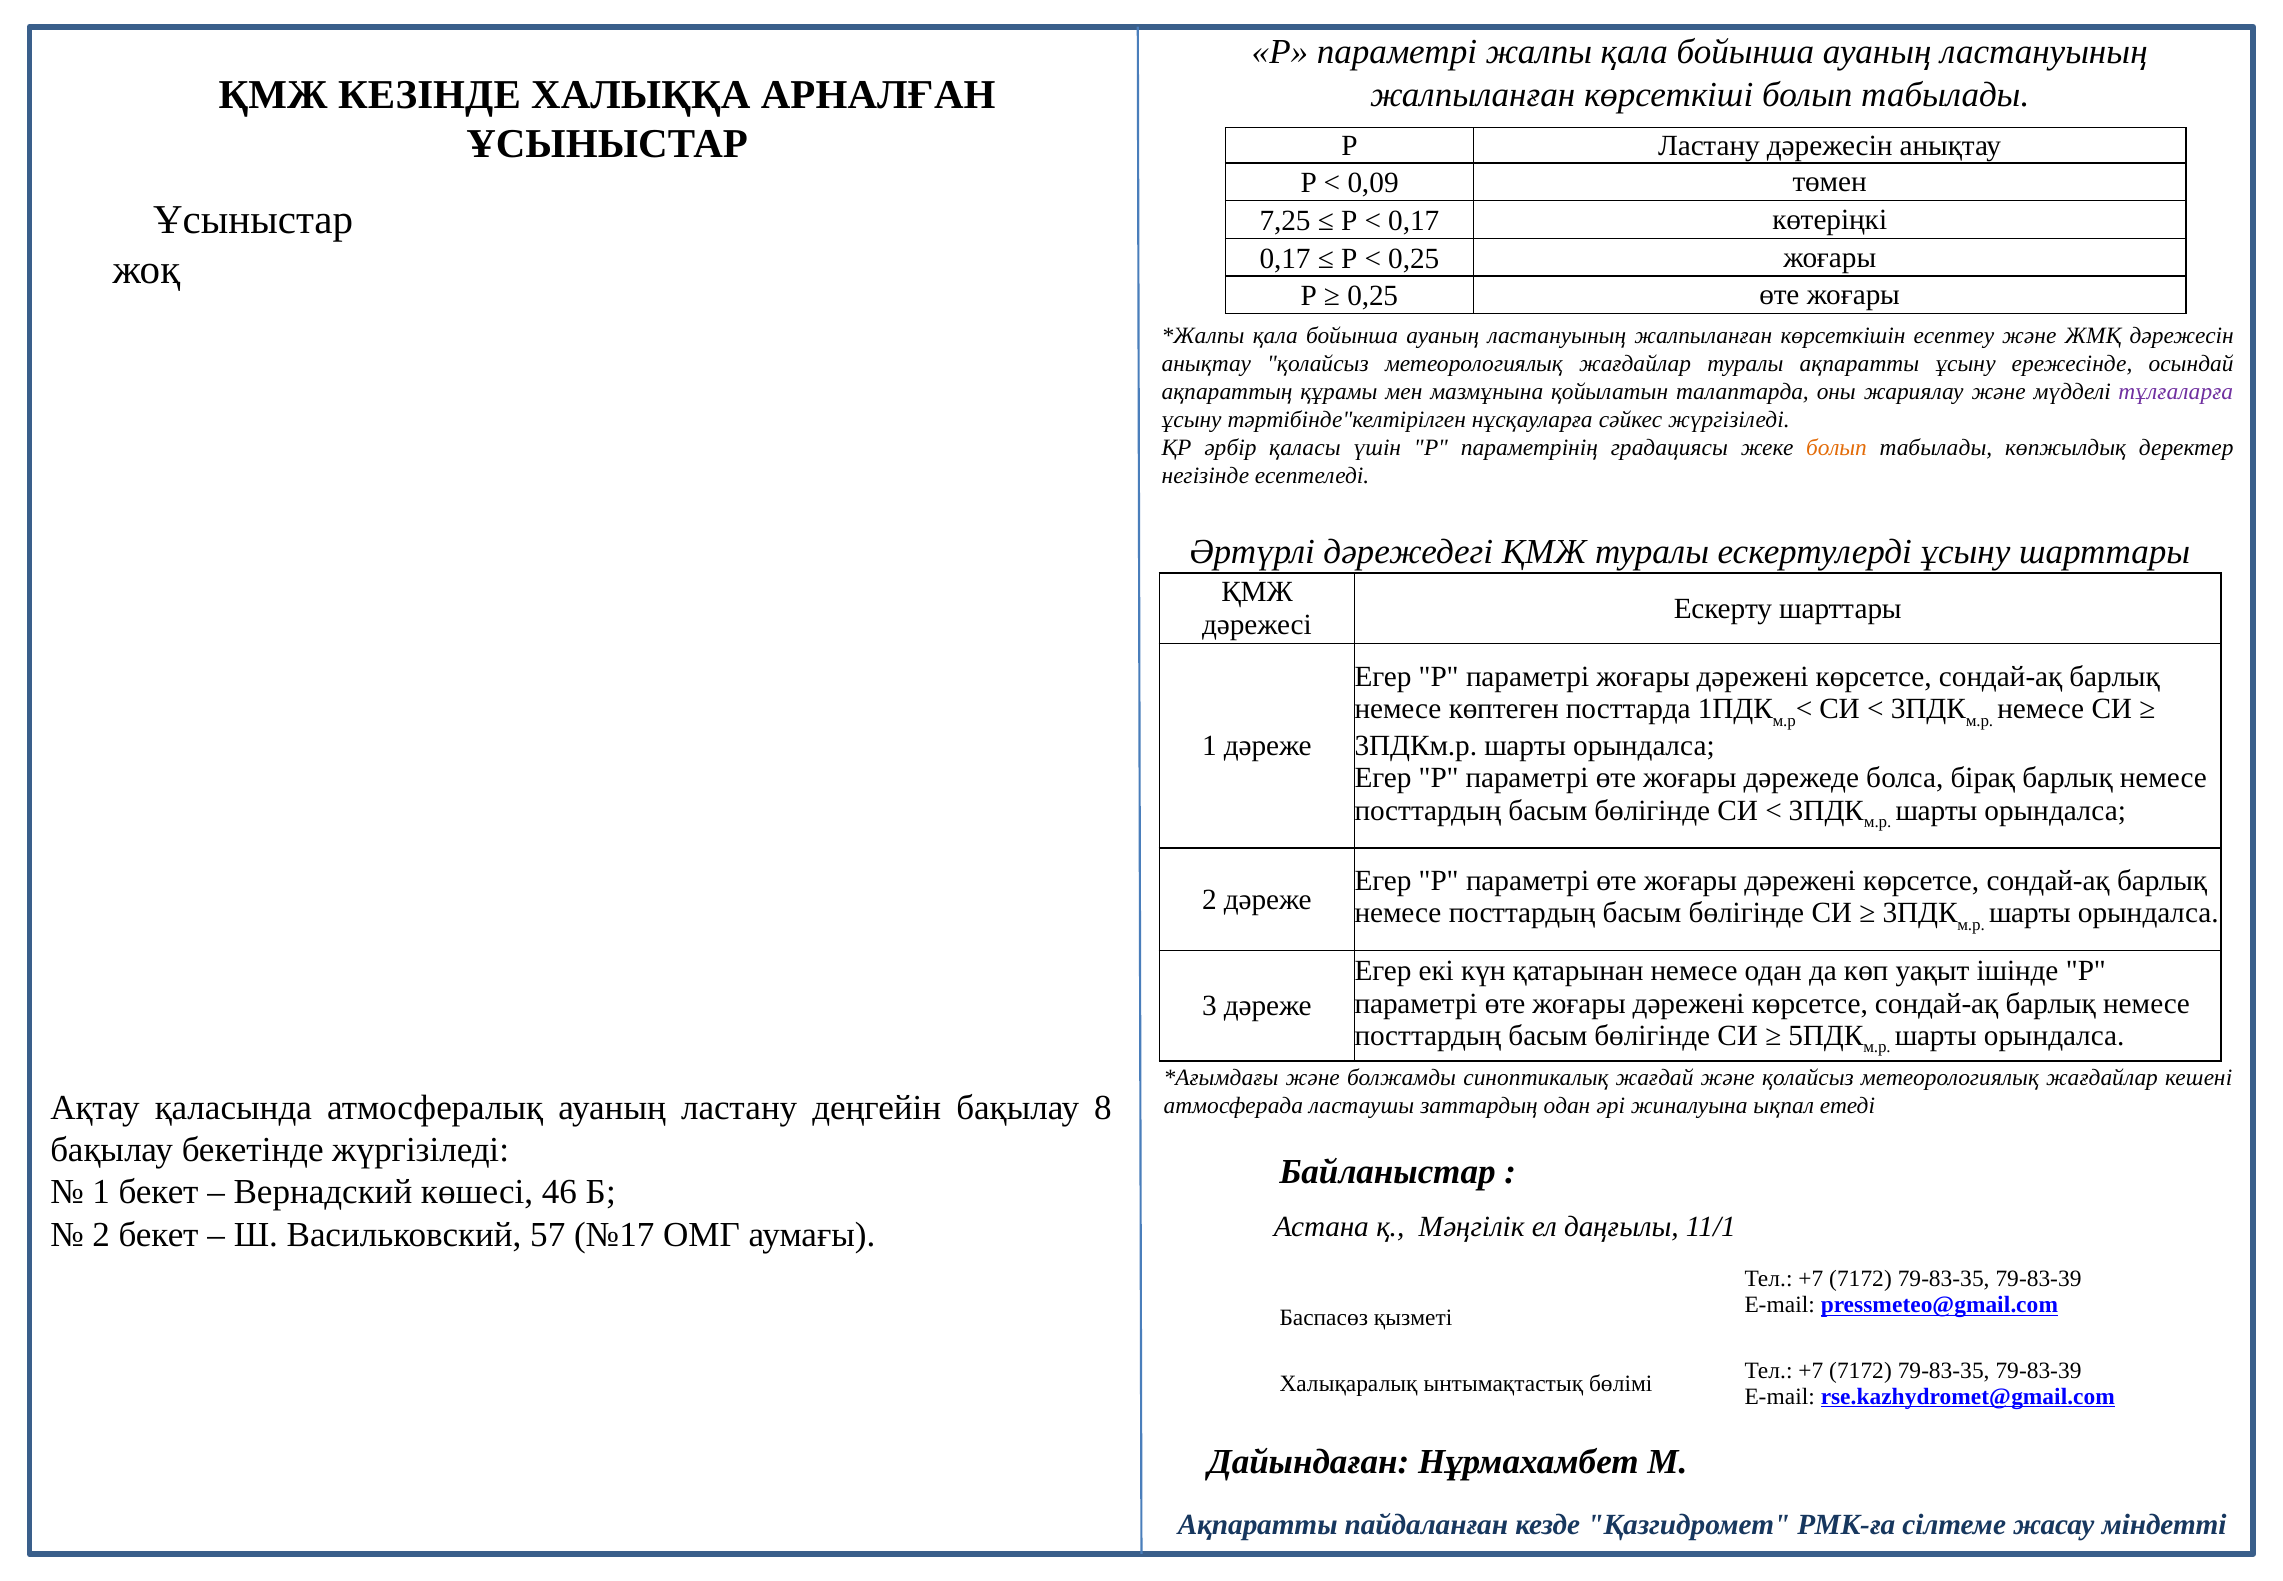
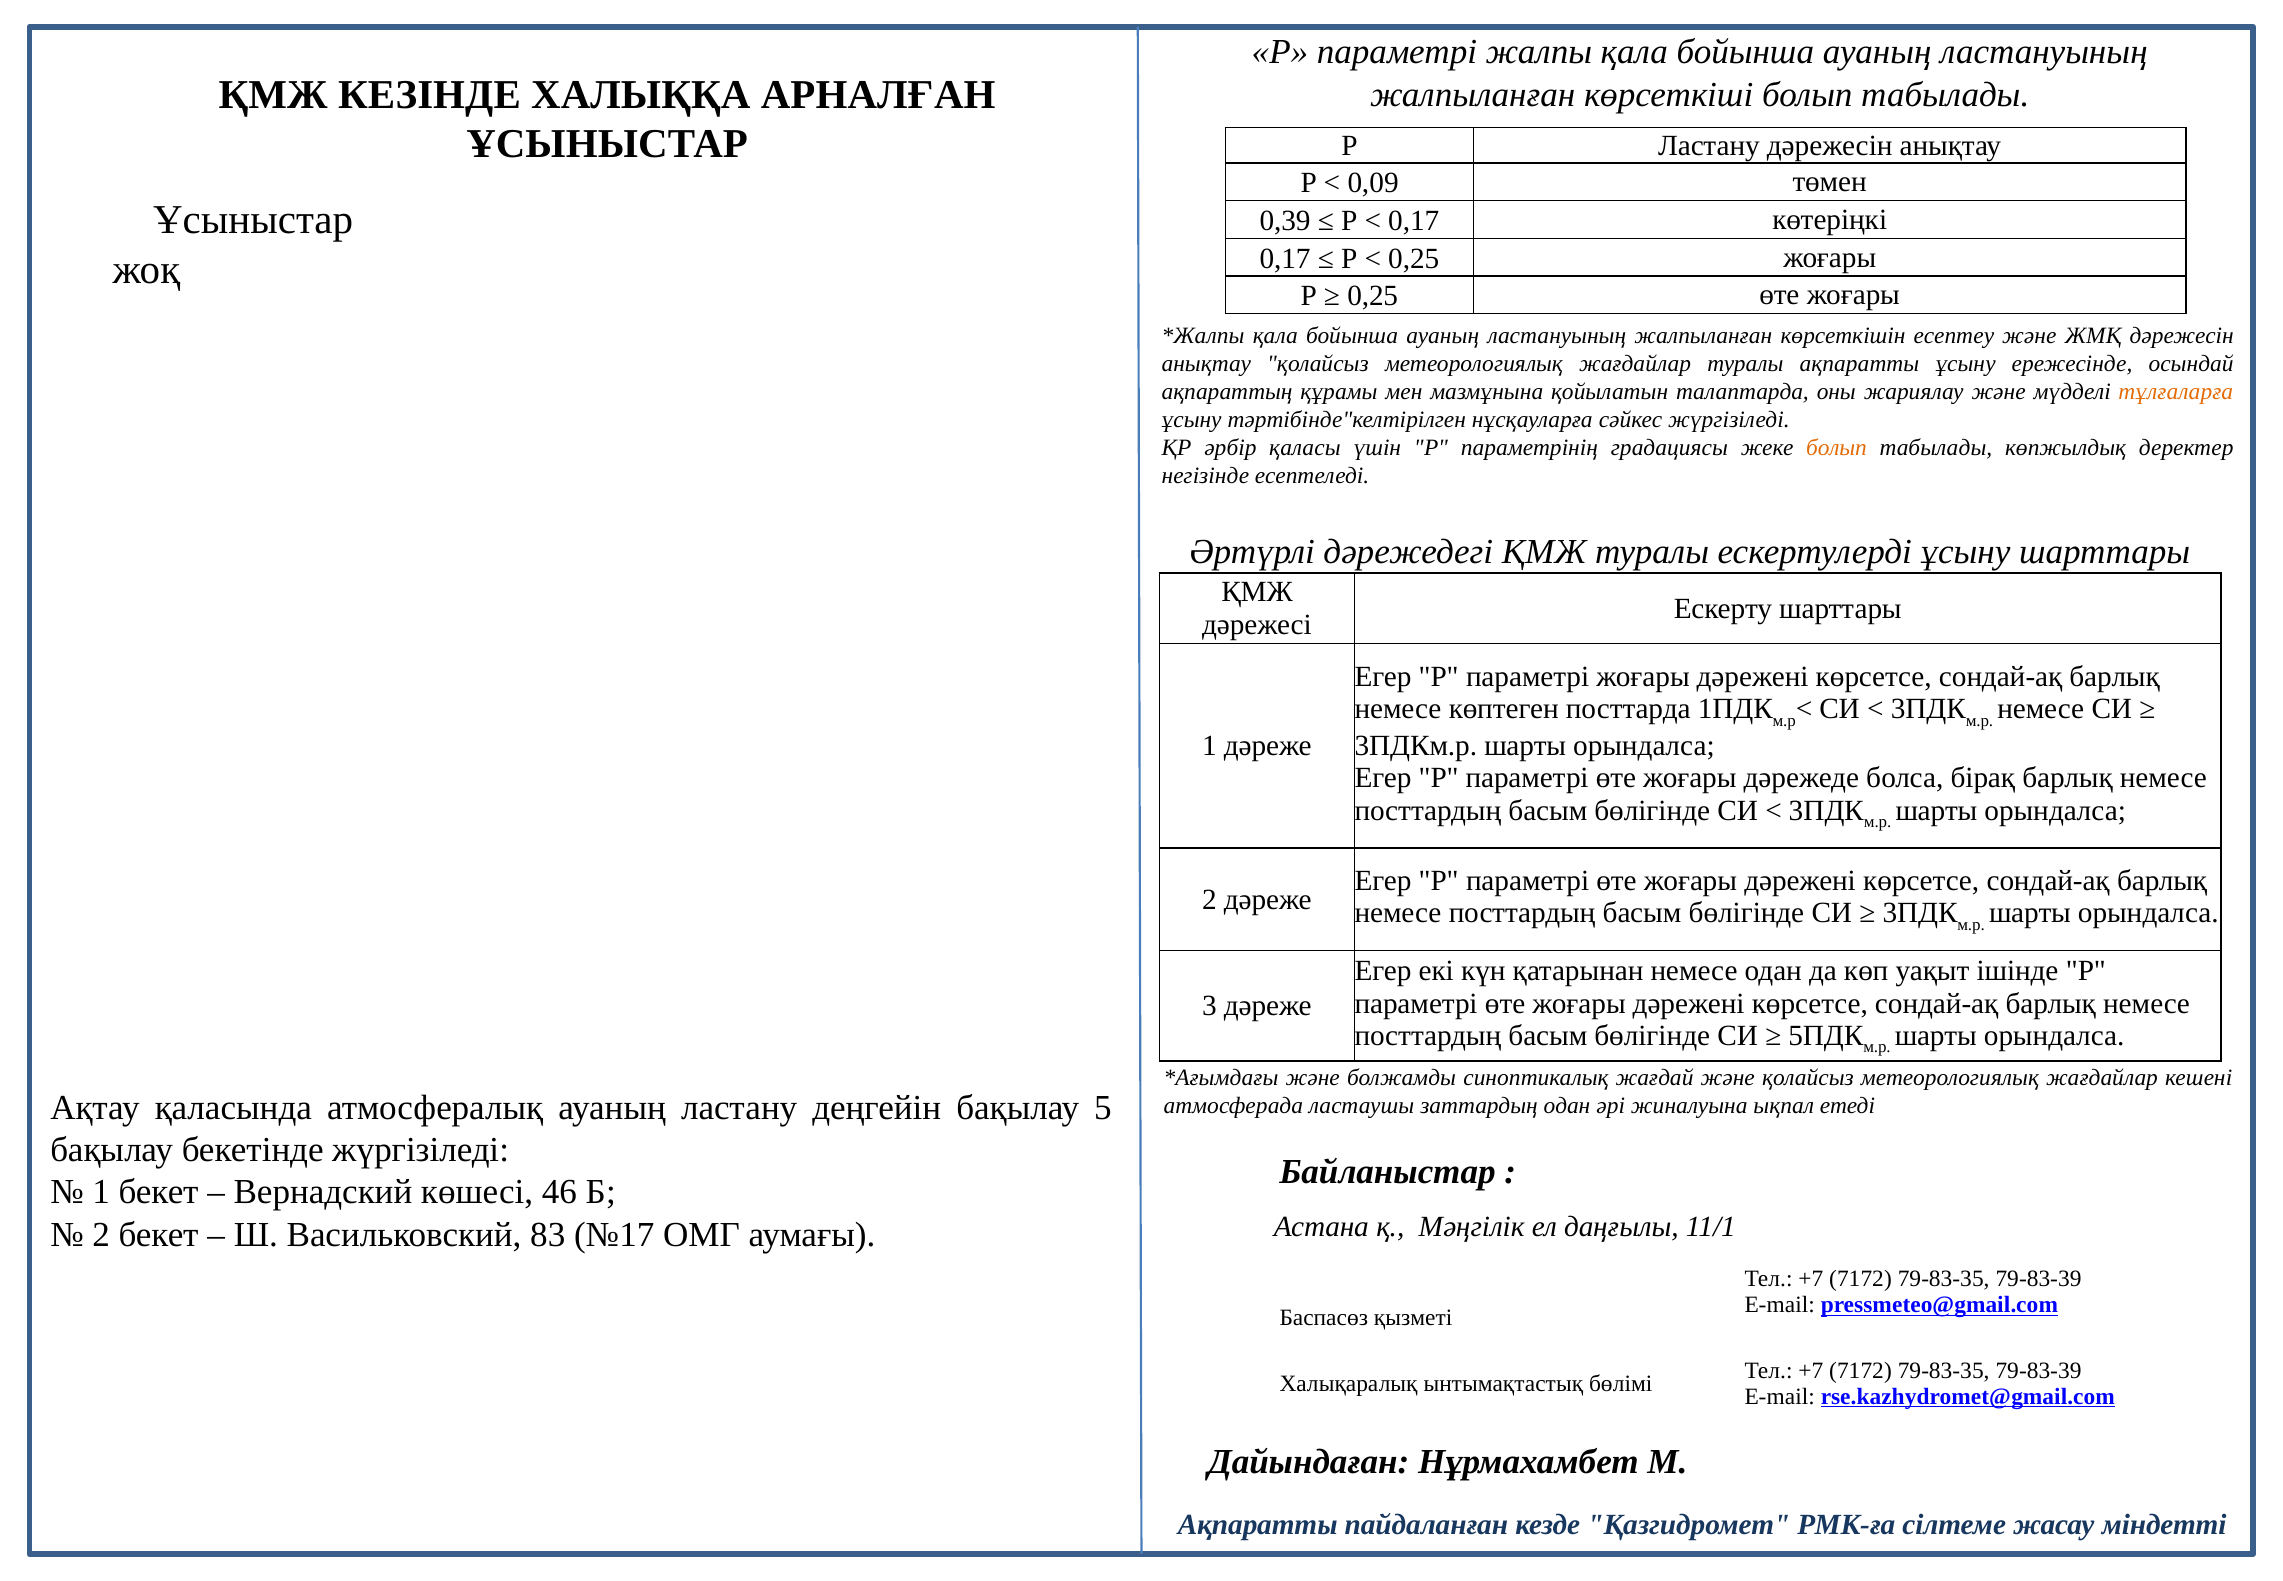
7,25: 7,25 -> 0,39
тұлғаларға colour: purple -> orange
8: 8 -> 5
57: 57 -> 83
